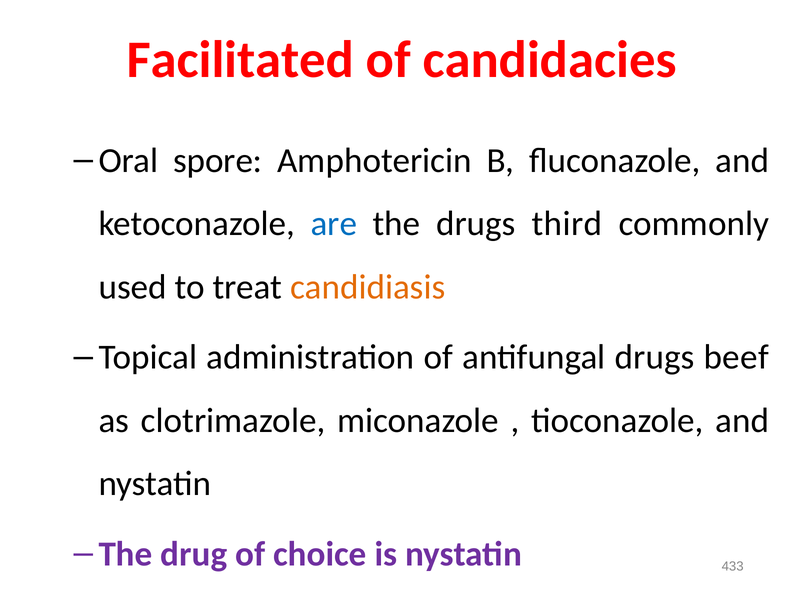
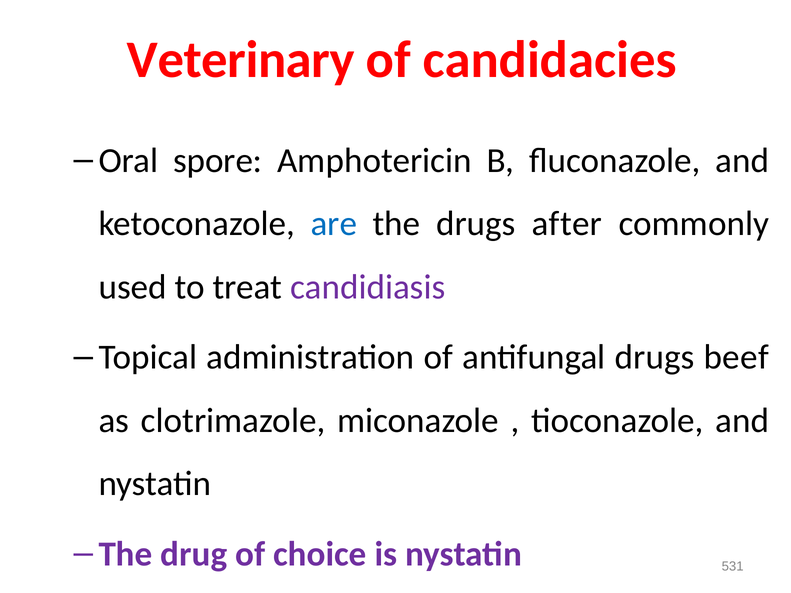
Facilitated: Facilitated -> Veterinary
third: third -> after
candidiasis colour: orange -> purple
433: 433 -> 531
